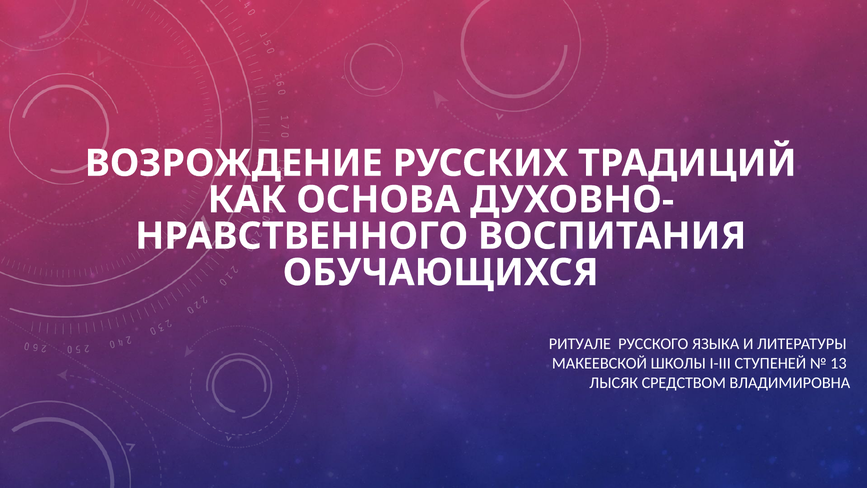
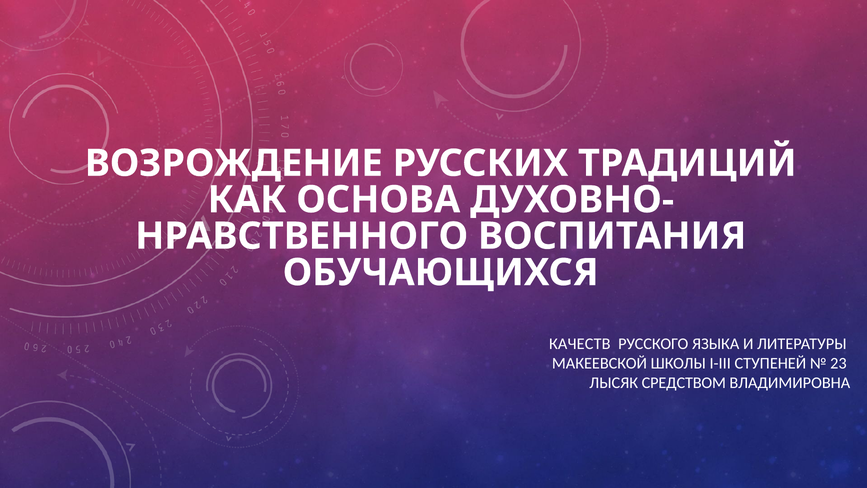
РИТУАЛЕ: РИТУАЛЕ -> КАЧЕСТВ
13: 13 -> 23
